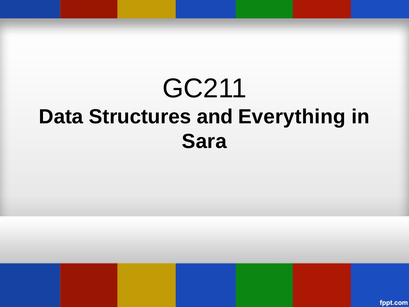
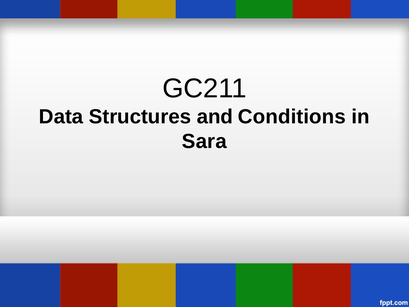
Everything: Everything -> Conditions
